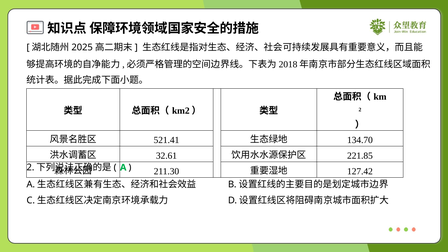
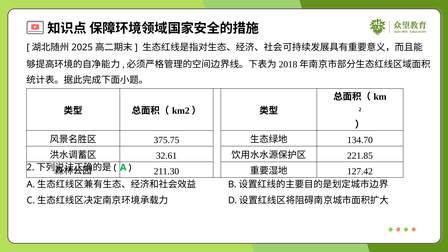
521.41: 521.41 -> 375.75
